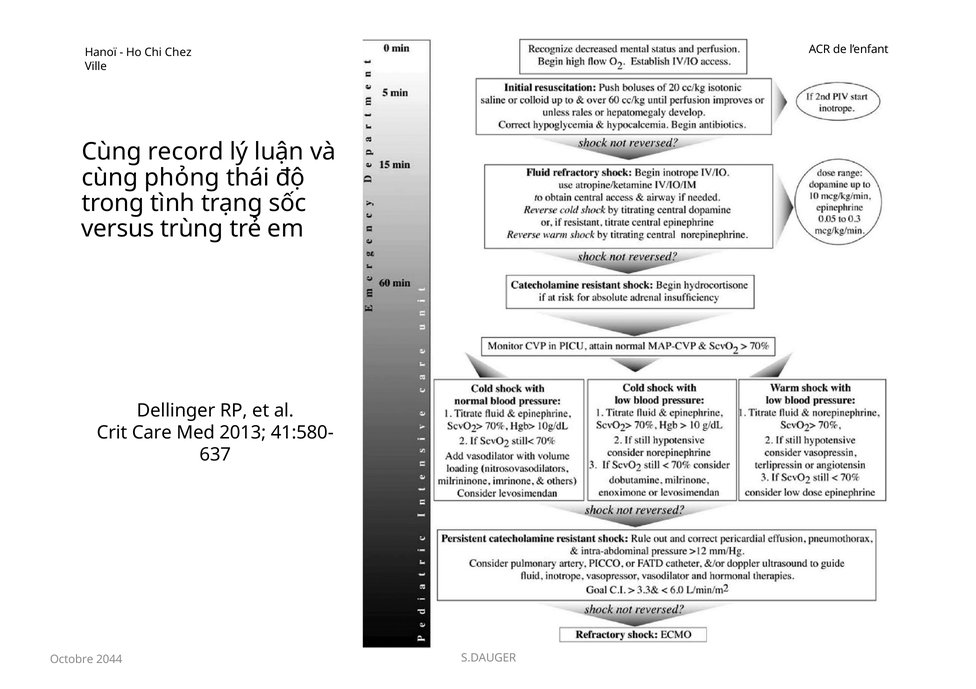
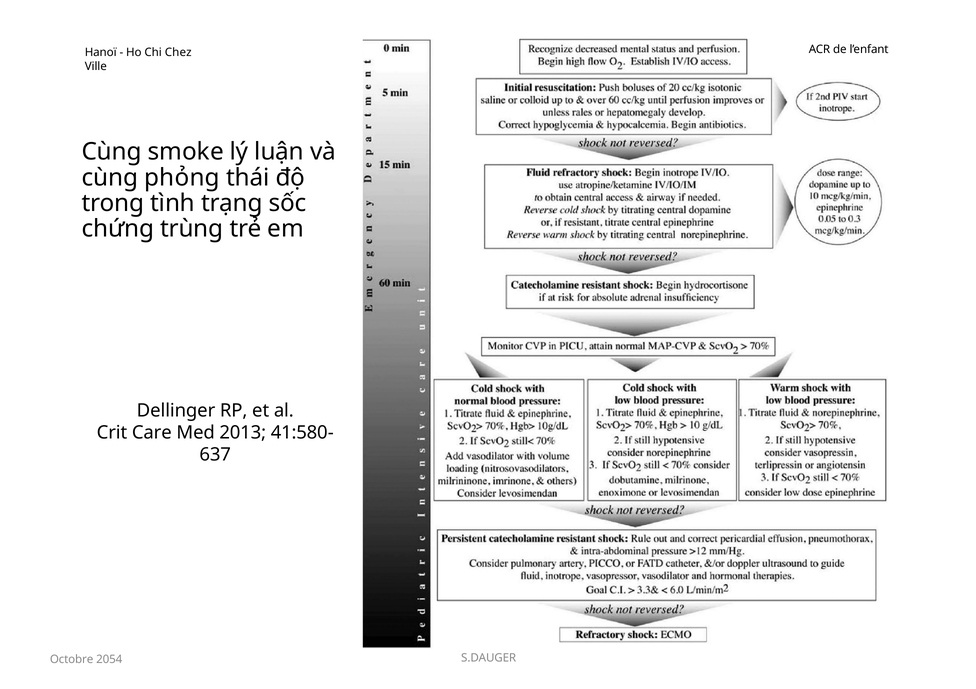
record: record -> smoke
versus: versus -> chứng
2044: 2044 -> 2054
